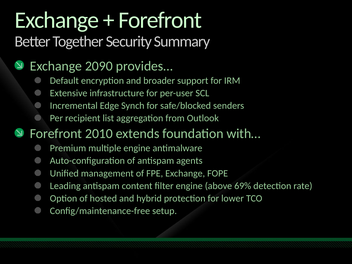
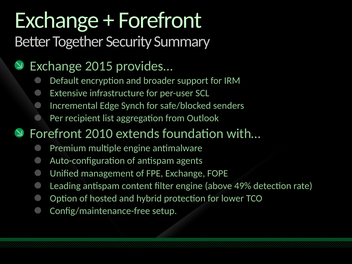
2090: 2090 -> 2015
69%: 69% -> 49%
